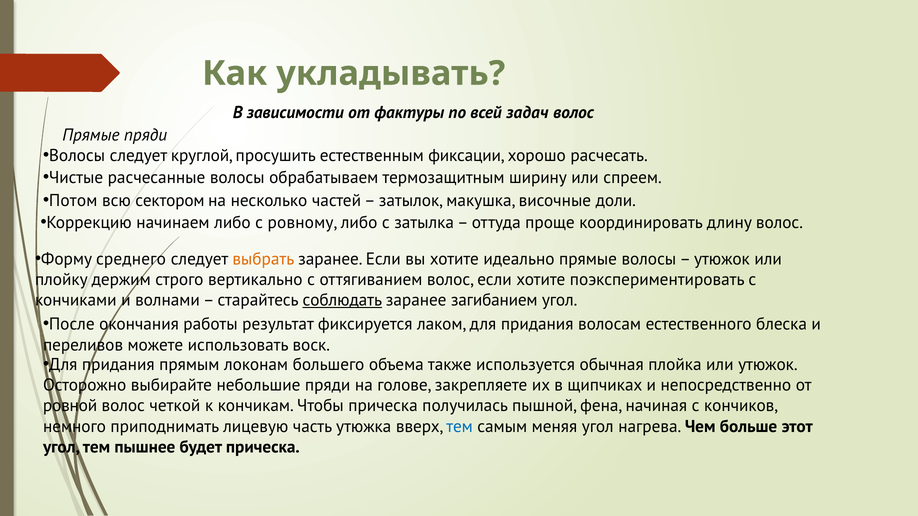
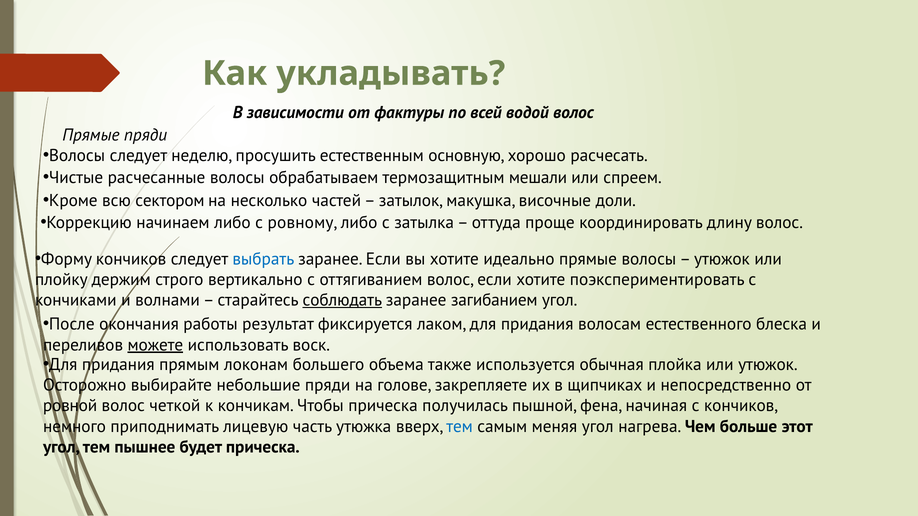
задач: задач -> водой
круглой: круглой -> неделю
фиксации: фиксации -> основную
ширину: ширину -> мешали
Потом: Потом -> Кроме
Форму среднего: среднего -> кончиков
выбрать colour: orange -> blue
можете underline: none -> present
